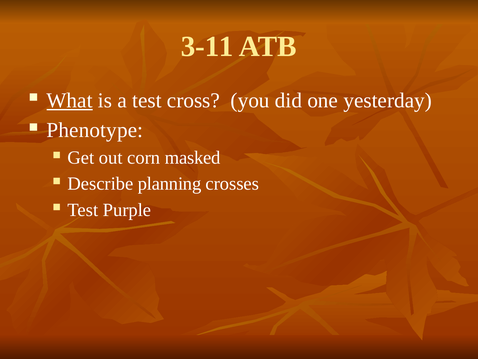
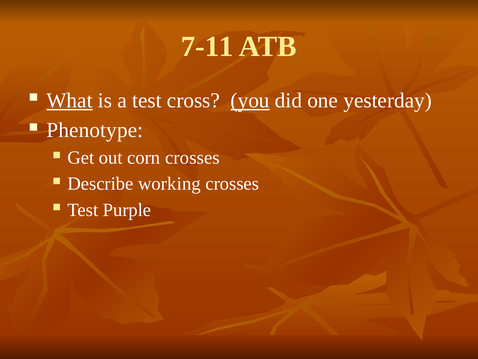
3-11: 3-11 -> 7-11
you underline: none -> present
corn masked: masked -> crosses
planning: planning -> working
